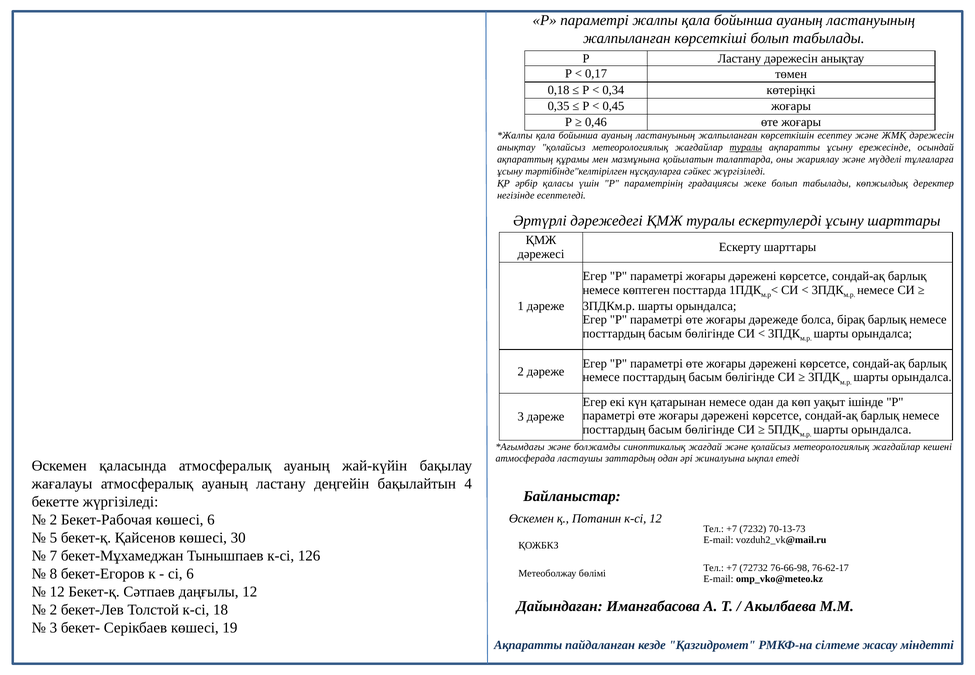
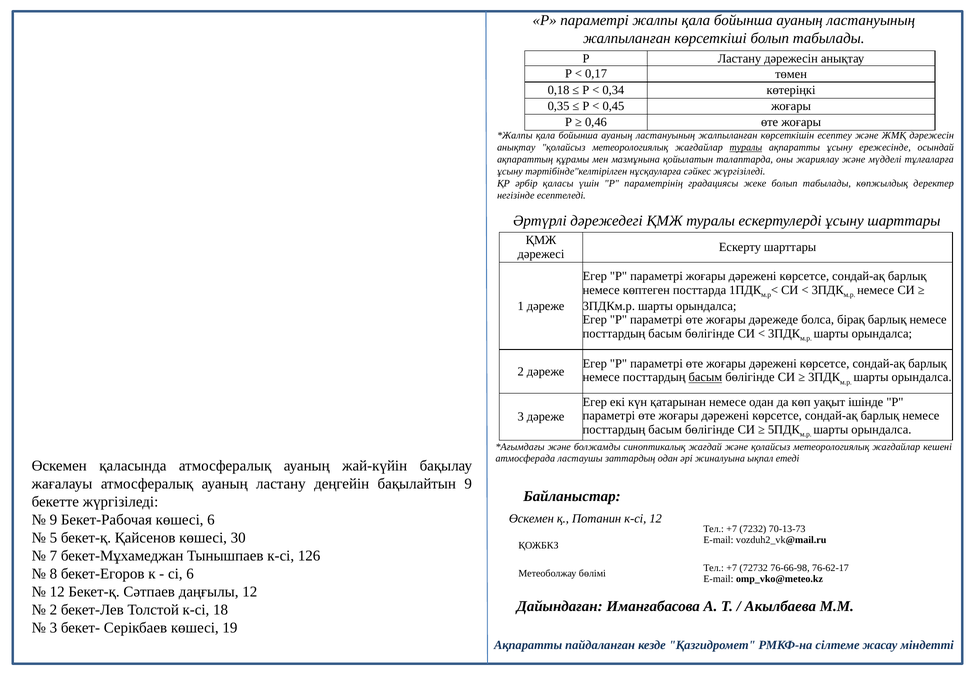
басым at (705, 377) underline: none -> present
бақылайтын 4: 4 -> 9
2 at (53, 520): 2 -> 9
